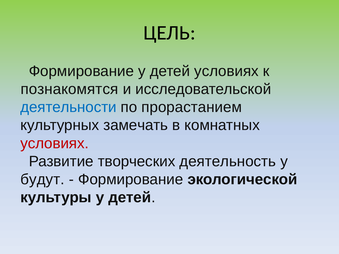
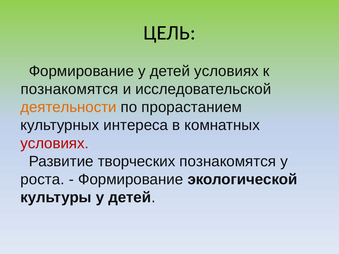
деятельности colour: blue -> orange
замечать: замечать -> интереса
творческих деятельность: деятельность -> познакомятся
будут: будут -> роста
